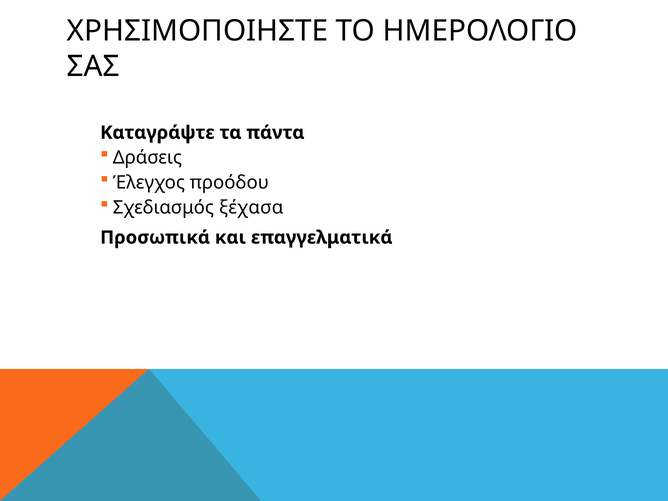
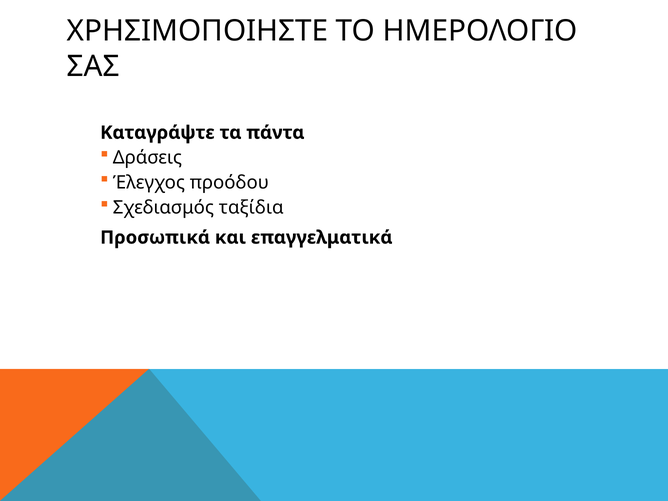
ξέχασα: ξέχασα -> ταξίδια
